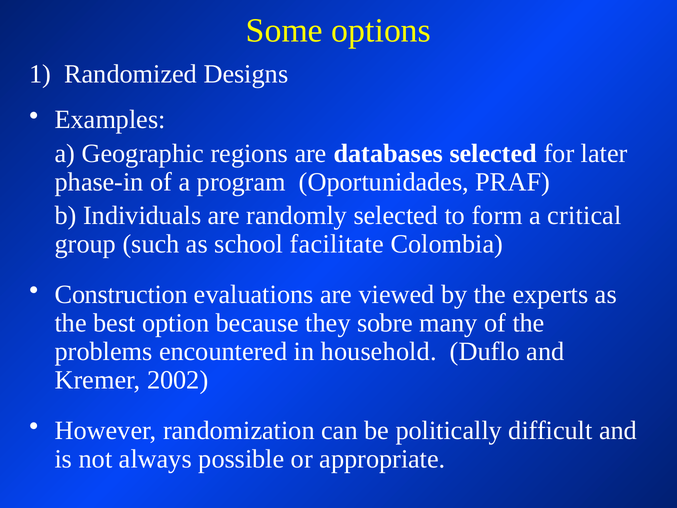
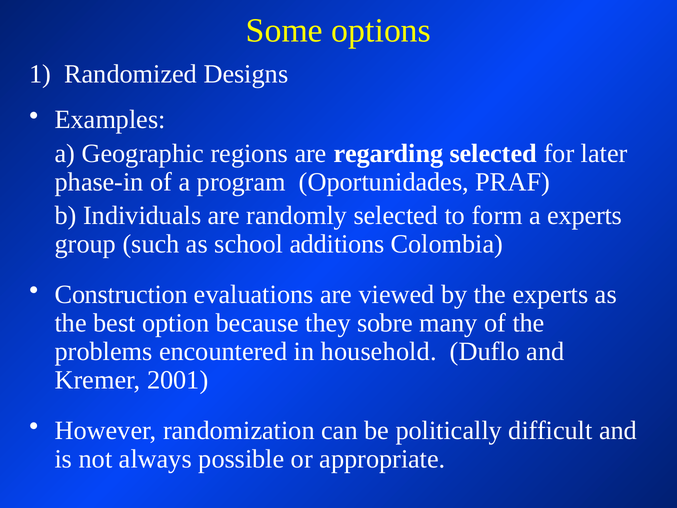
databases: databases -> regarding
a critical: critical -> experts
facilitate: facilitate -> additions
2002: 2002 -> 2001
